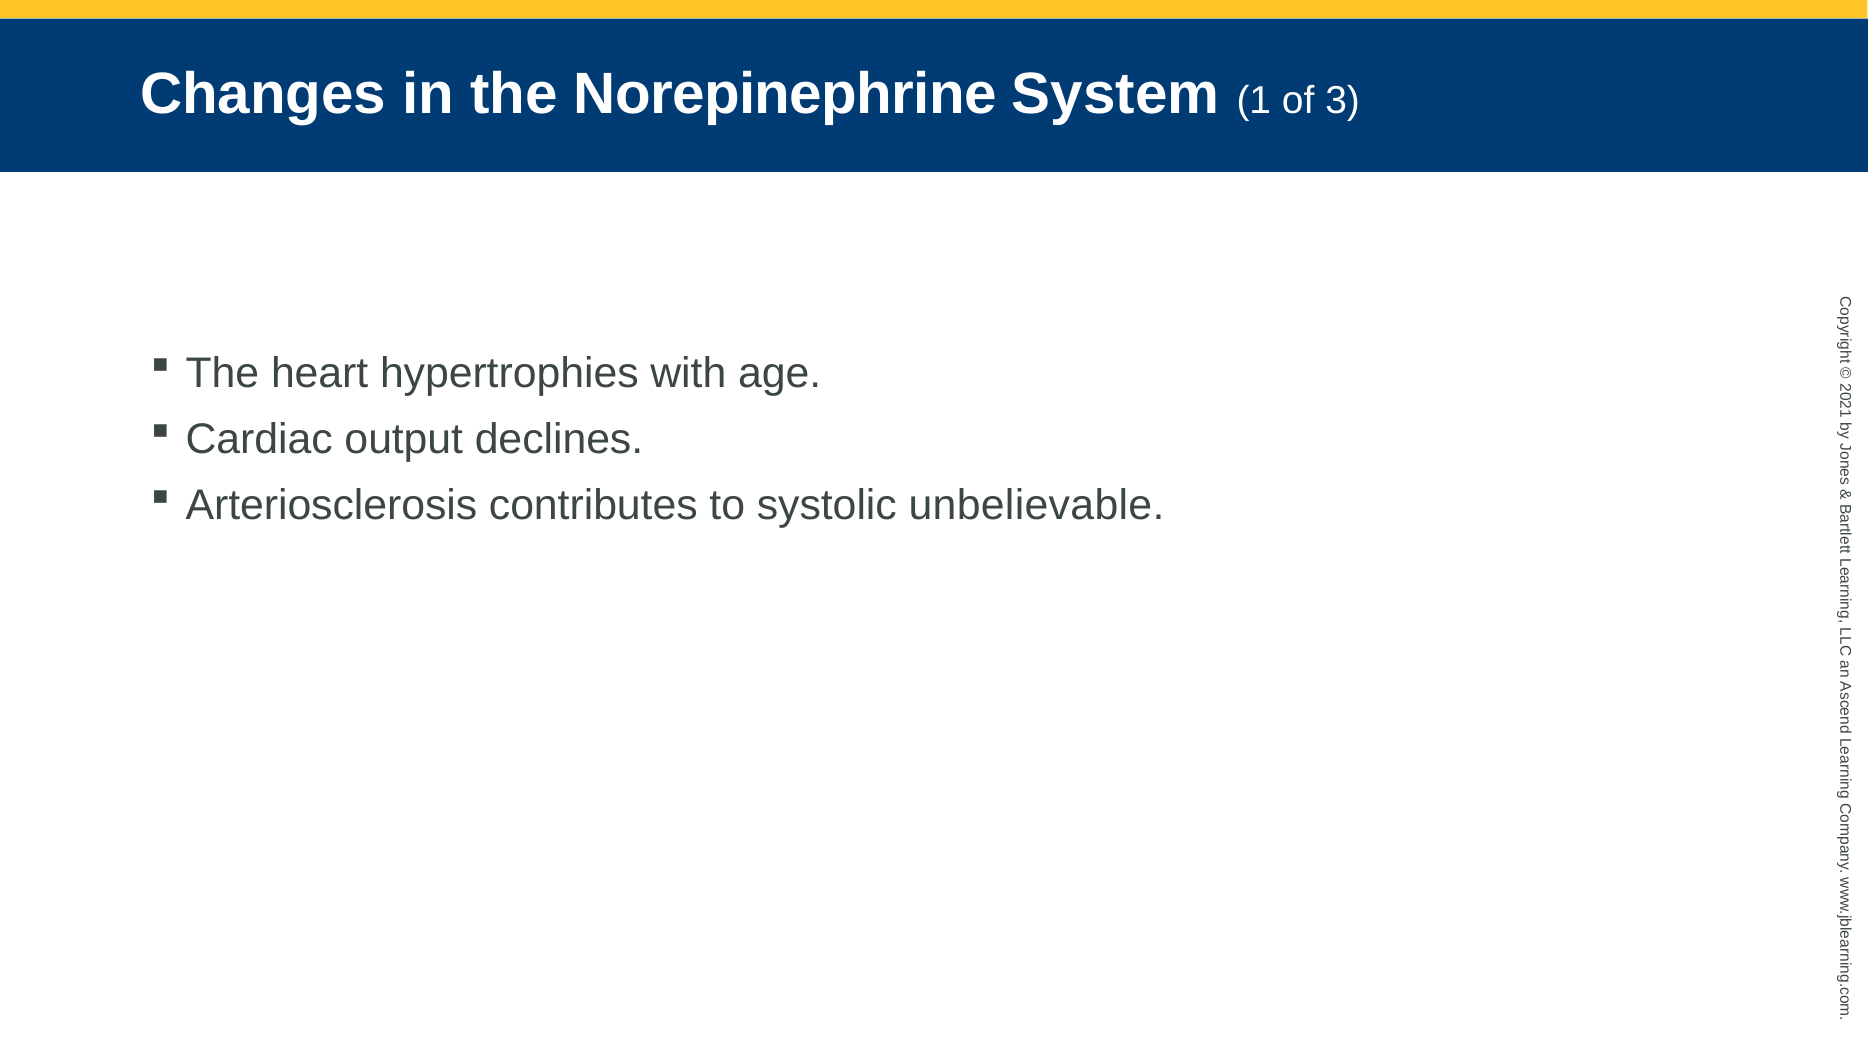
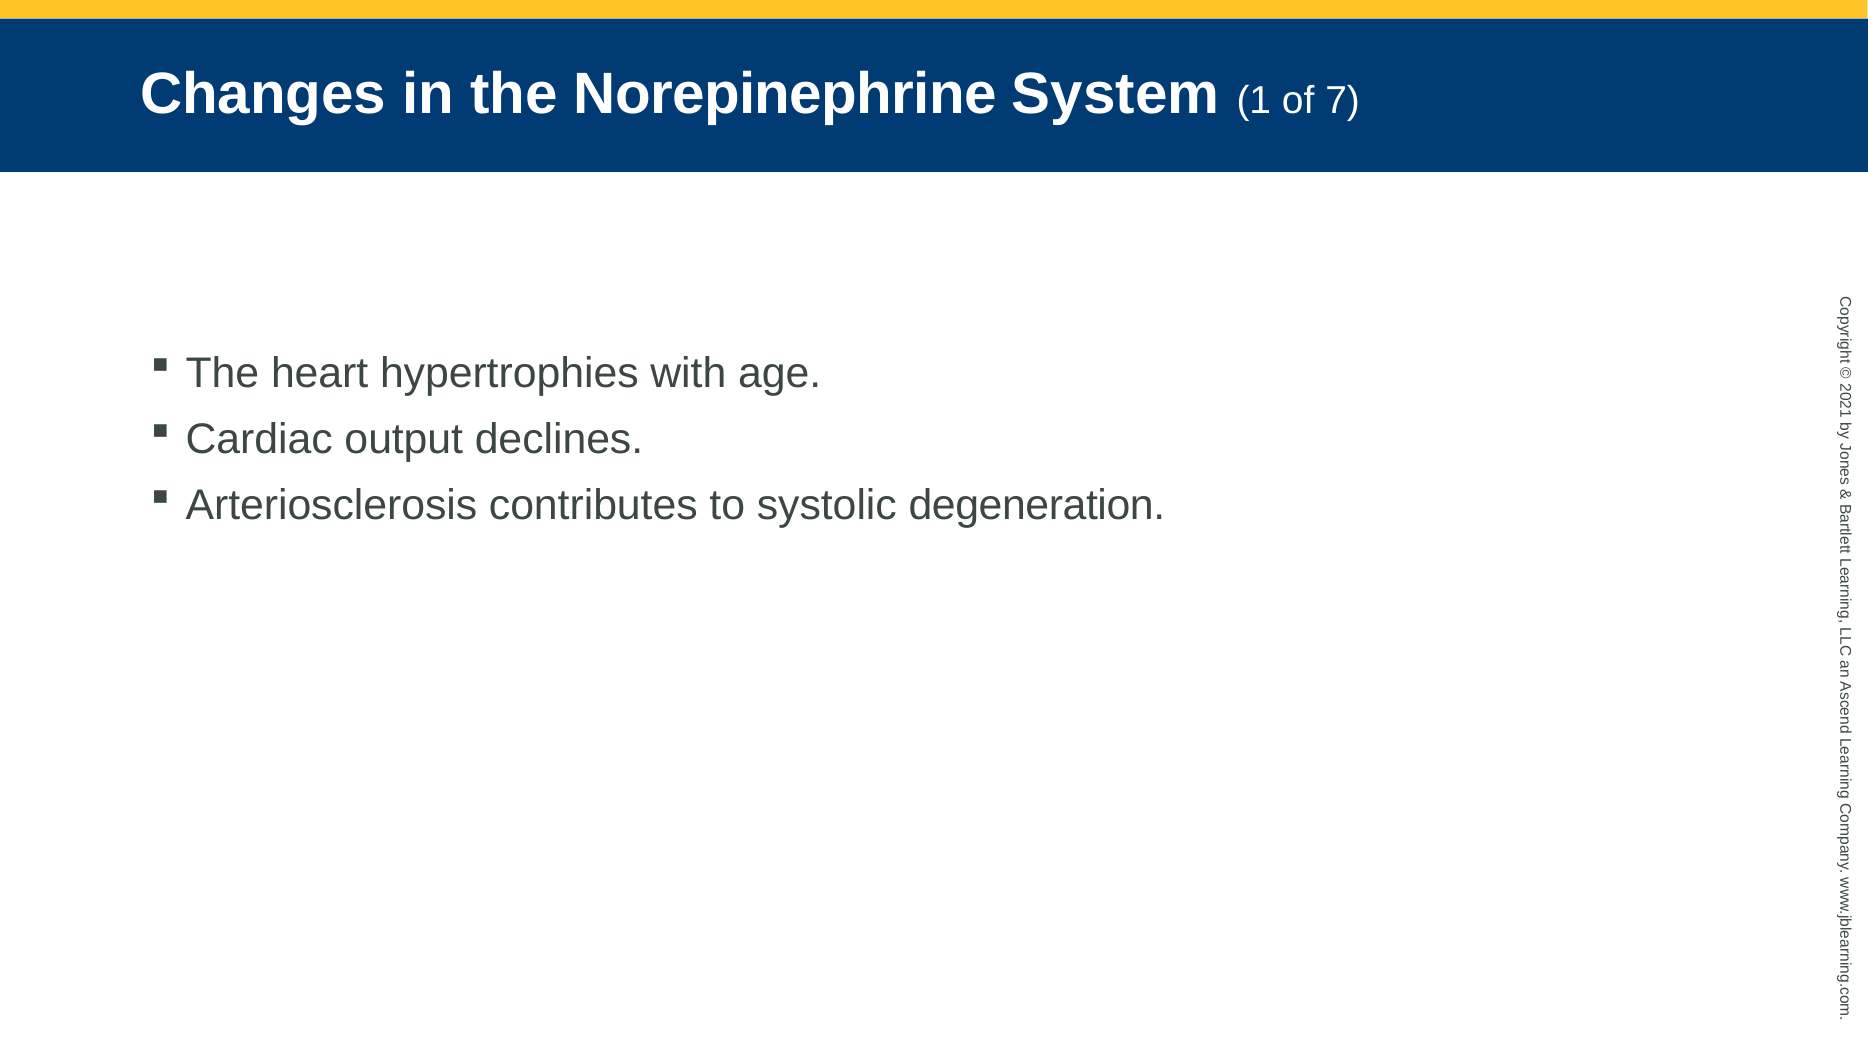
3: 3 -> 7
unbelievable: unbelievable -> degeneration
